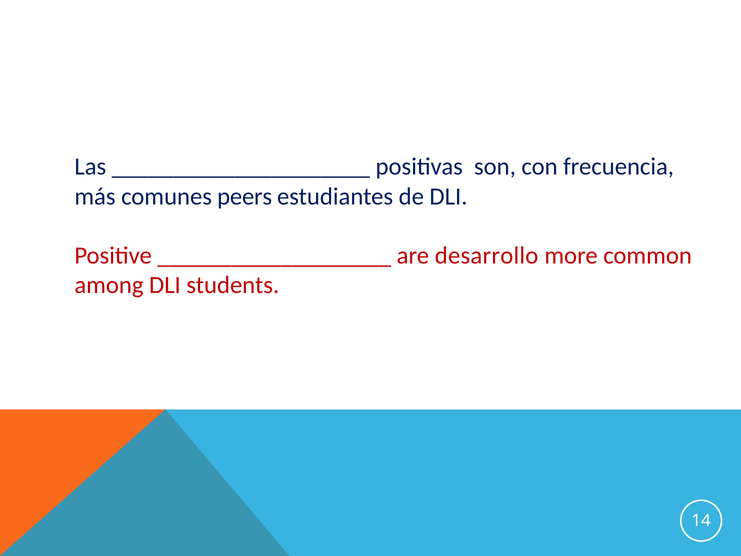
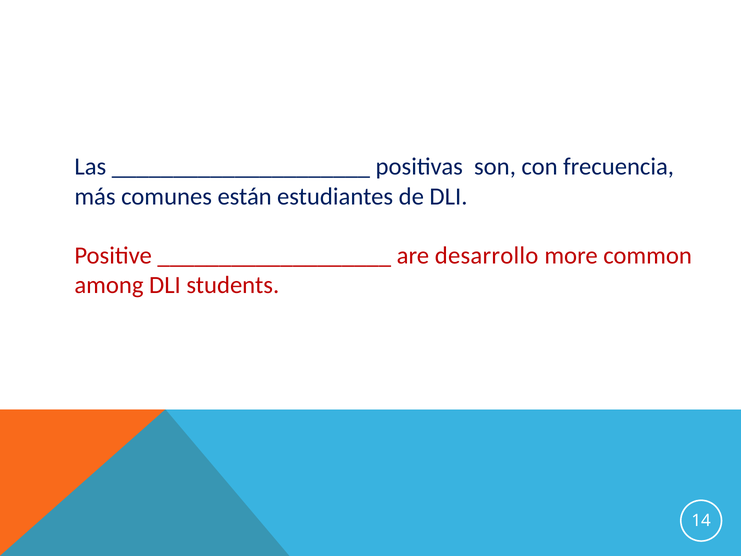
peers: peers -> están
